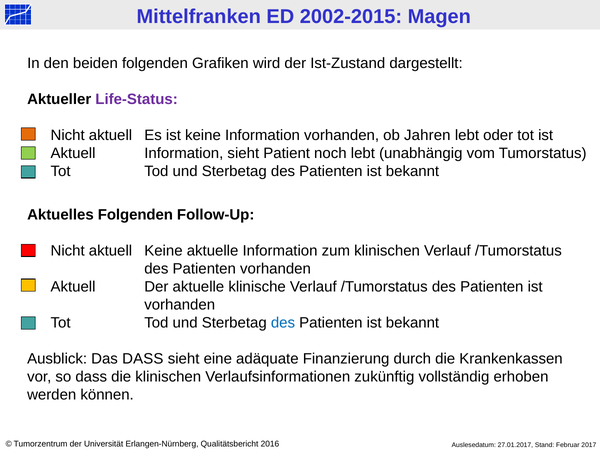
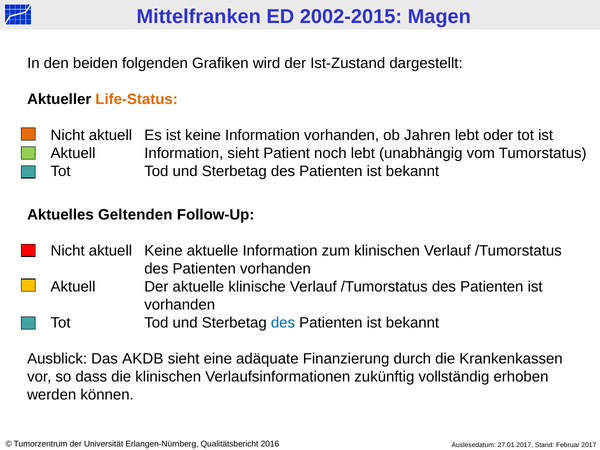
Life-Status colour: purple -> orange
Aktuelles Folgenden: Folgenden -> Geltenden
Das DASS: DASS -> AKDB
